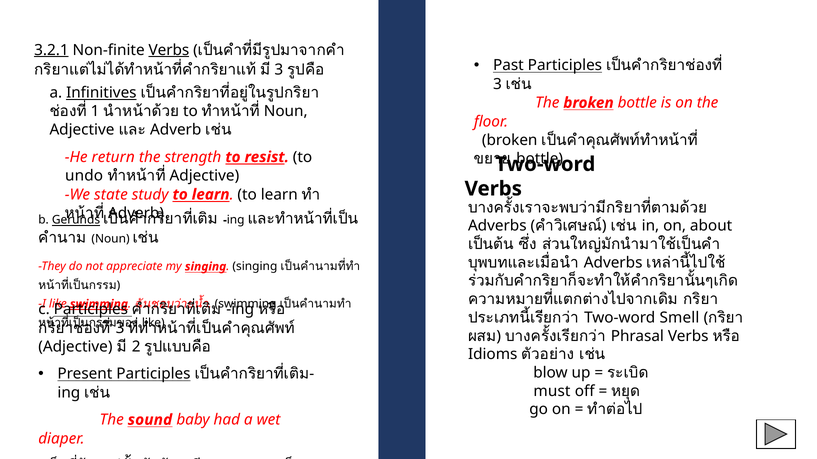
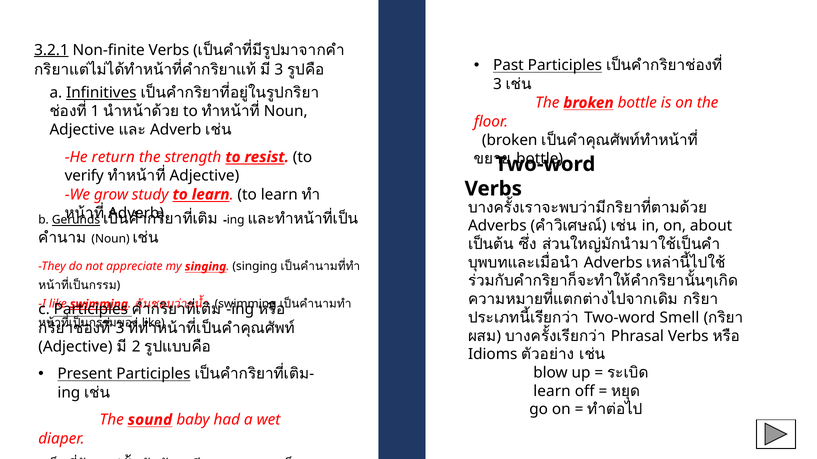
Verbs at (169, 50) underline: present -> none
undo: undo -> verify
state: state -> grow
must at (552, 392): must -> learn
